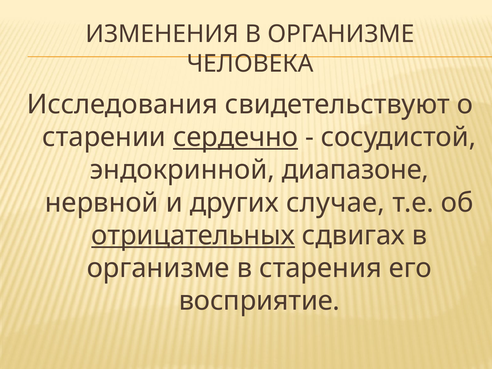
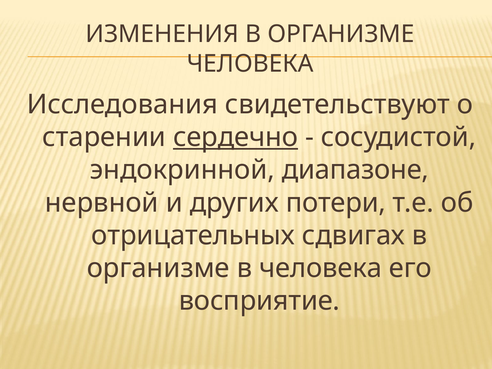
случае: случае -> потери
отрицательных underline: present -> none
в старения: старения -> человека
